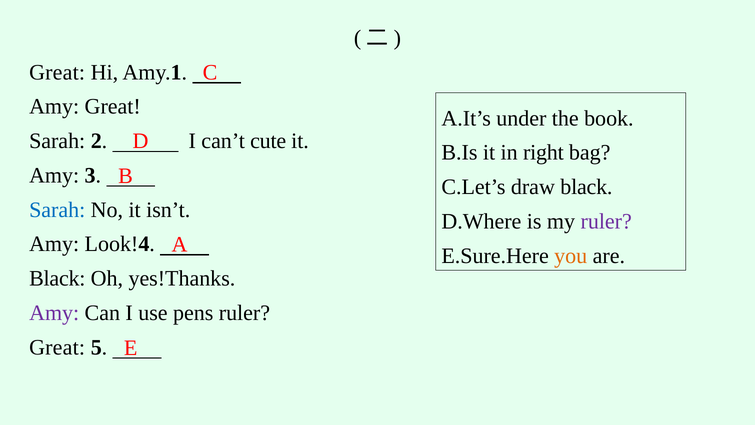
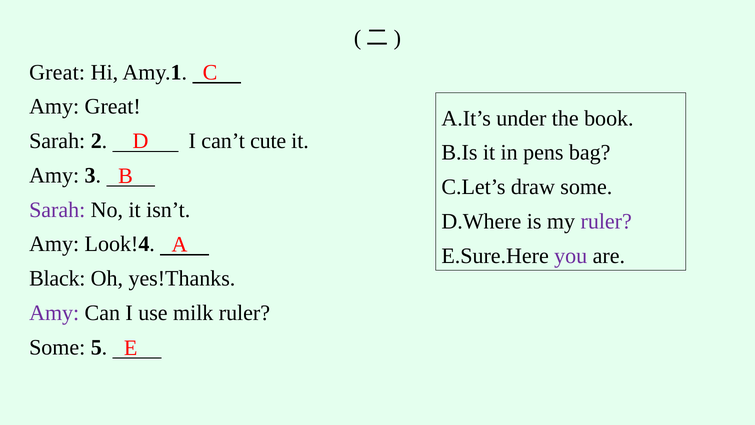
right: right -> pens
draw black: black -> some
Sarah at (57, 210) colour: blue -> purple
you colour: orange -> purple
pens: pens -> milk
Great at (57, 347): Great -> Some
